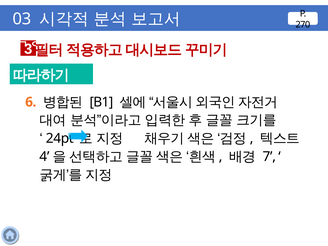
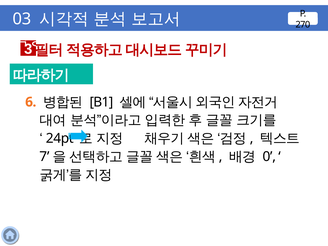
4: 4 -> 7
7: 7 -> 0
